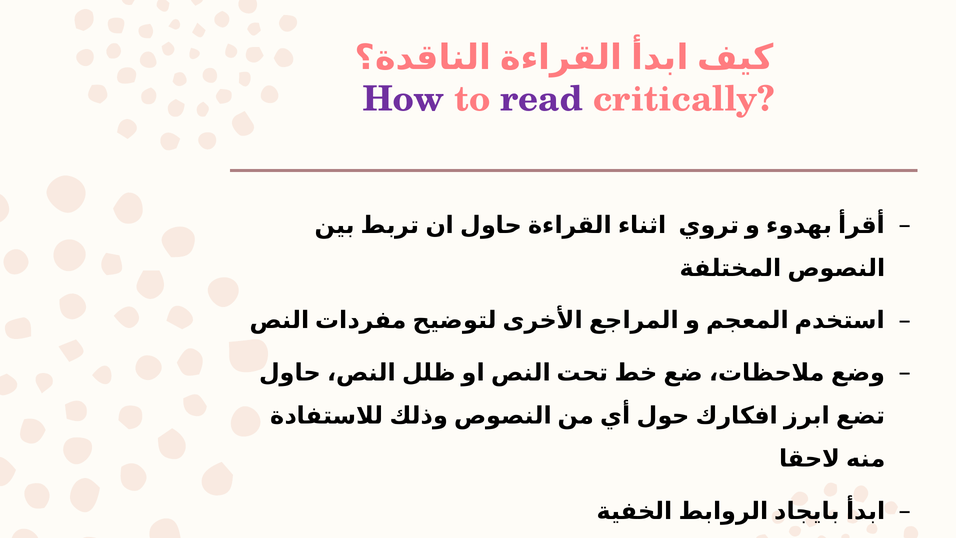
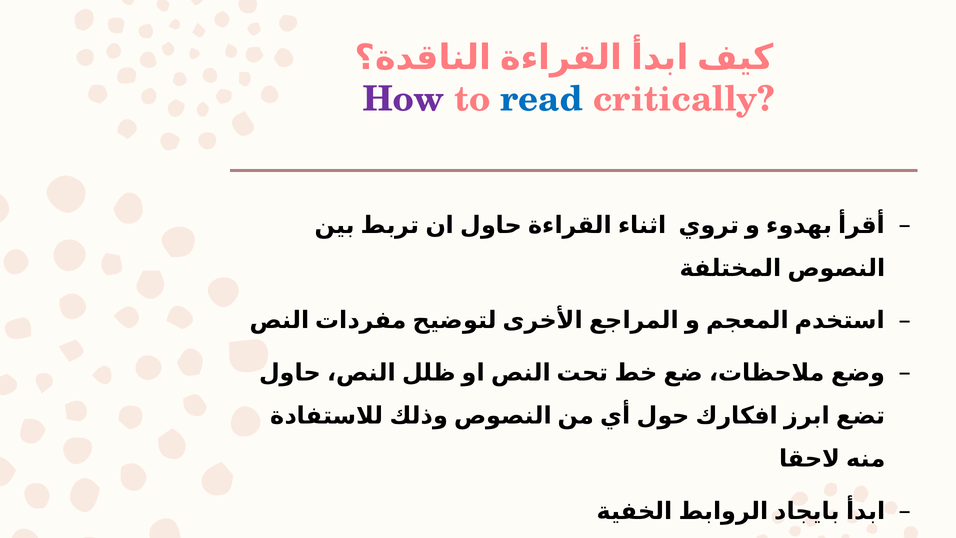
read colour: purple -> blue
